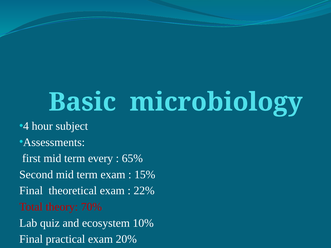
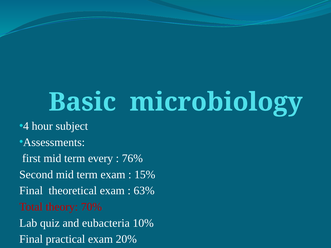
65%: 65% -> 76%
22%: 22% -> 63%
ecosystem: ecosystem -> eubacteria
